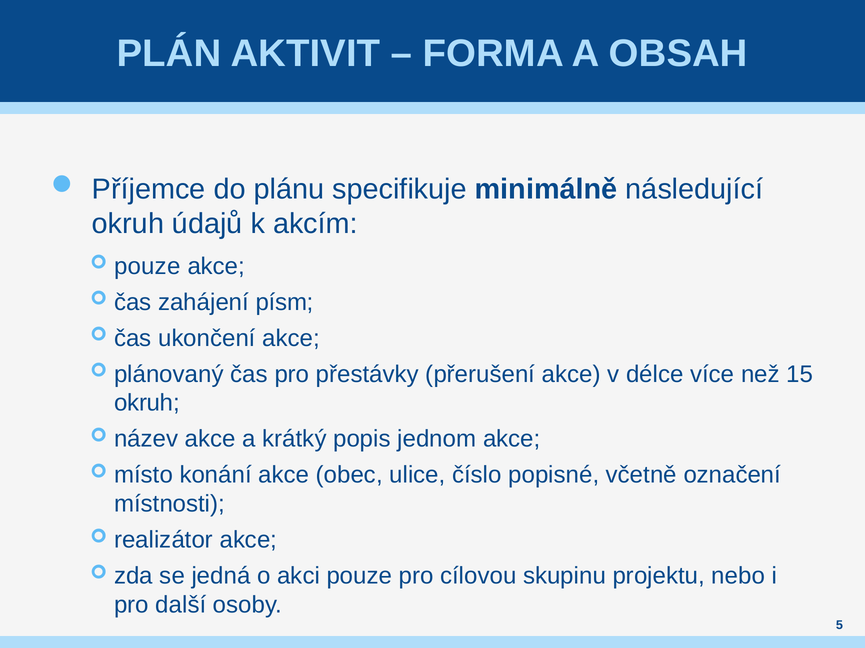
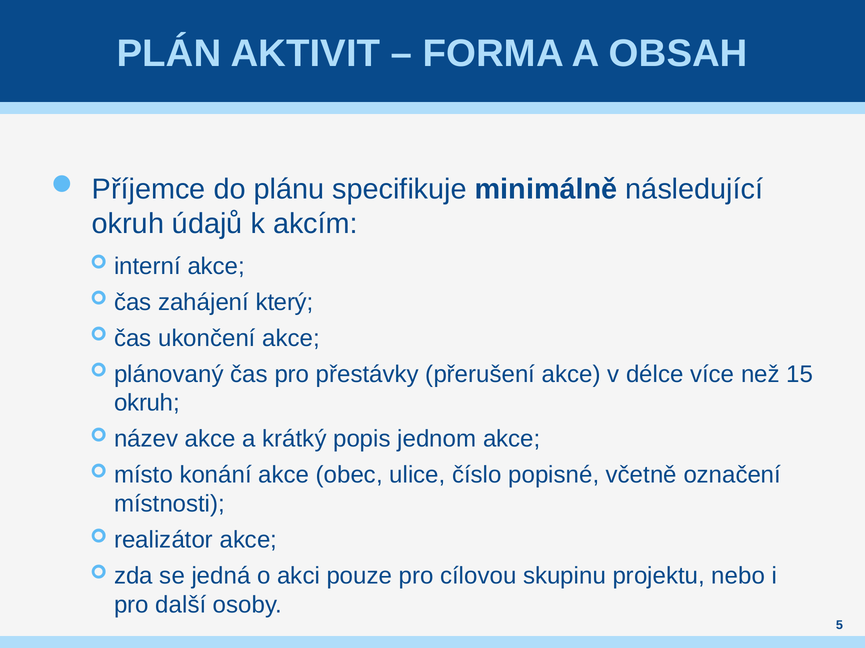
pouze at (147, 266): pouze -> interní
písm: písm -> který
